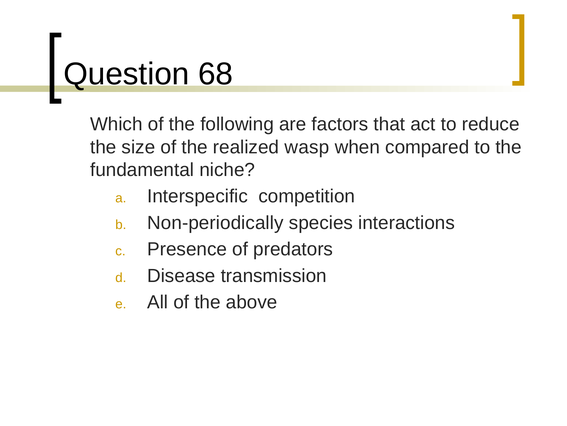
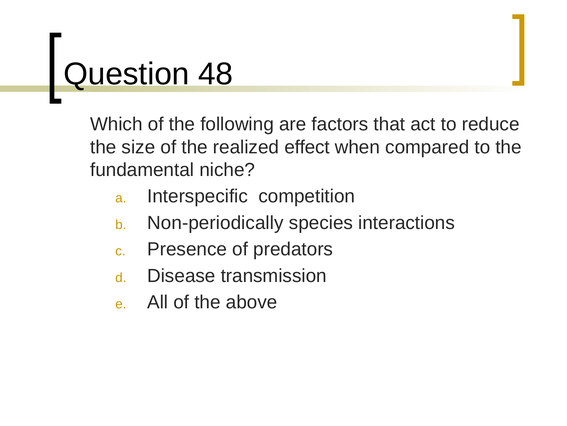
68: 68 -> 48
wasp: wasp -> effect
